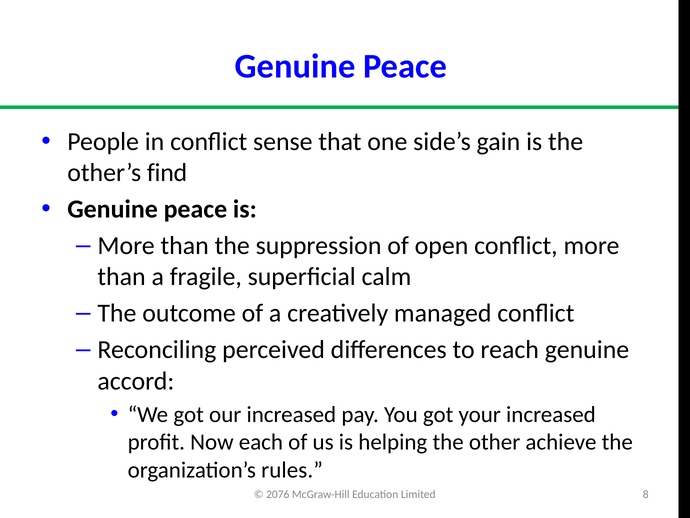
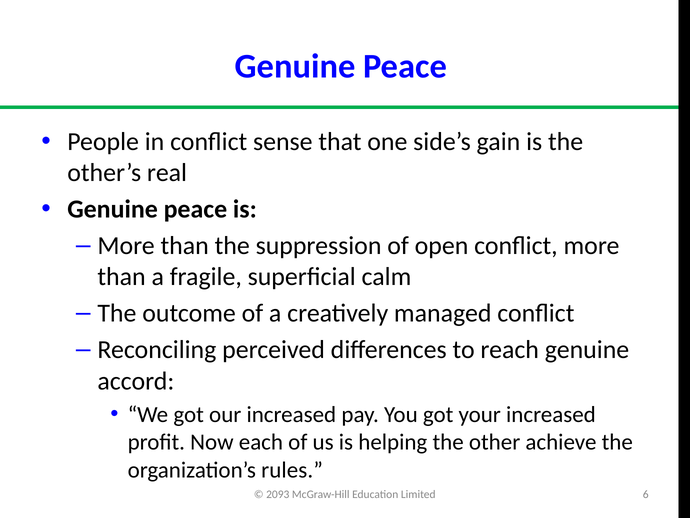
find: find -> real
2076: 2076 -> 2093
8: 8 -> 6
